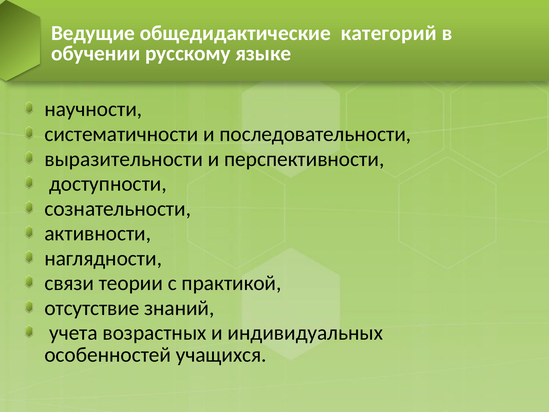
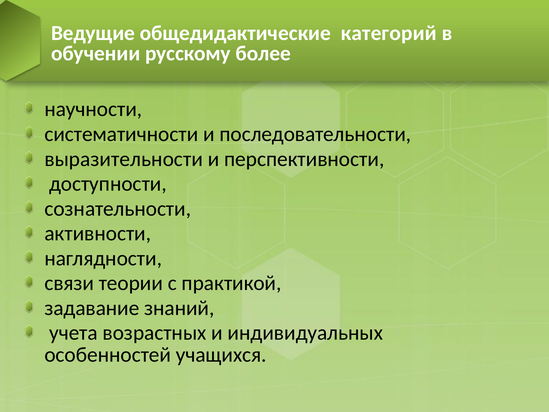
языке: языке -> более
отсутствие: отсутствие -> задавание
